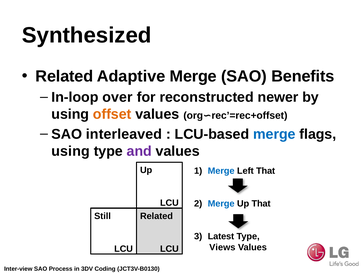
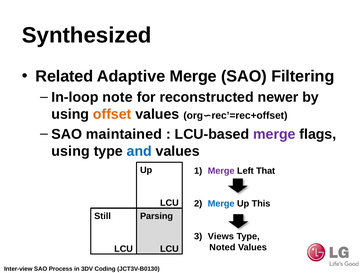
Benefits: Benefits -> Filtering
over: over -> note
interleaved: interleaved -> maintained
merge at (274, 134) colour: blue -> purple
and colour: purple -> blue
Merge at (221, 171) colour: blue -> purple
Up That: That -> This
Related at (156, 216): Related -> Parsing
Latest: Latest -> Views
Views: Views -> Noted
